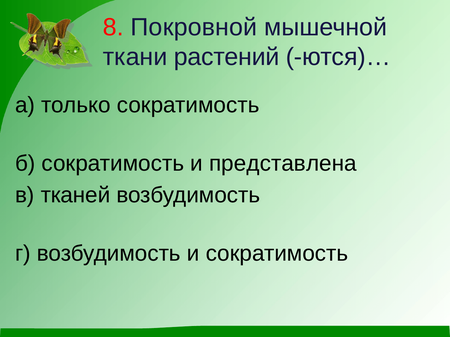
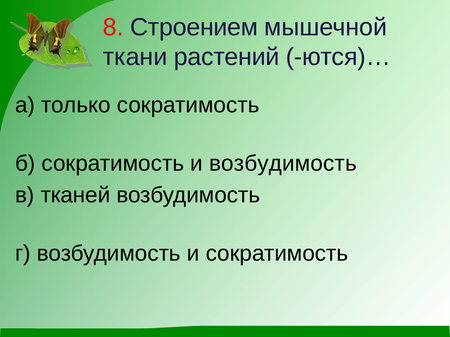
Покровной: Покровной -> Строением
и представлена: представлена -> возбудимость
